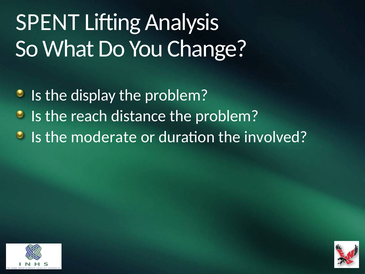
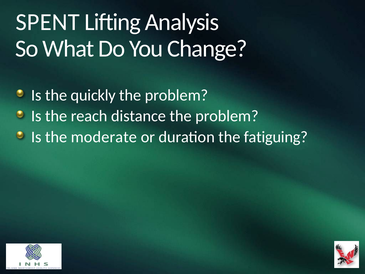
display: display -> quickly
involved: involved -> fatiguing
